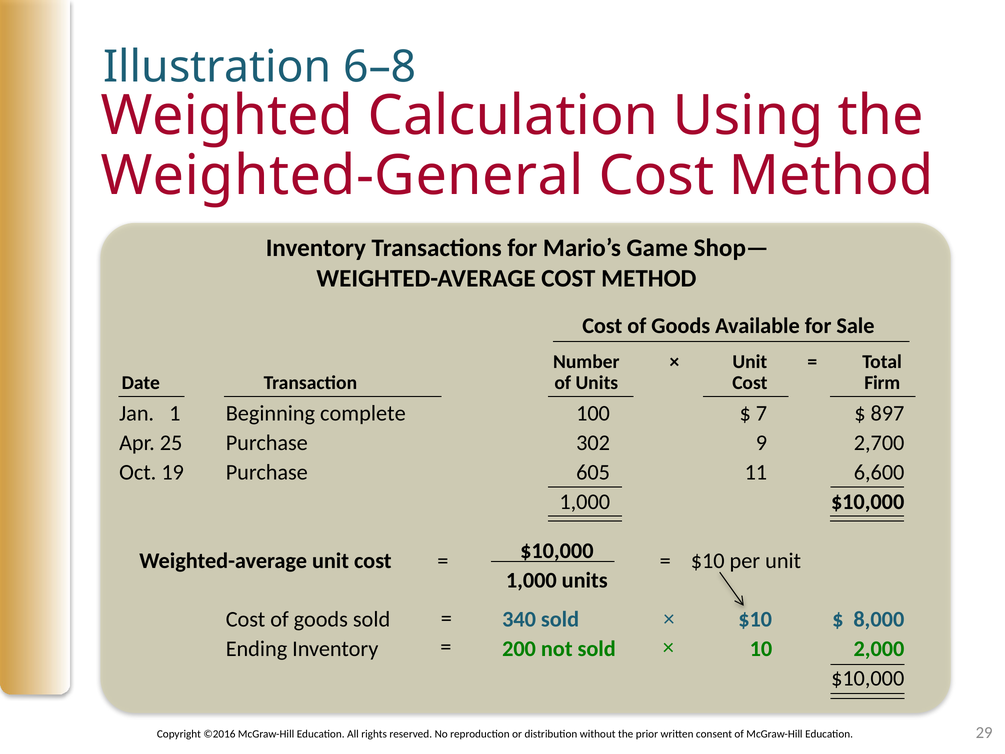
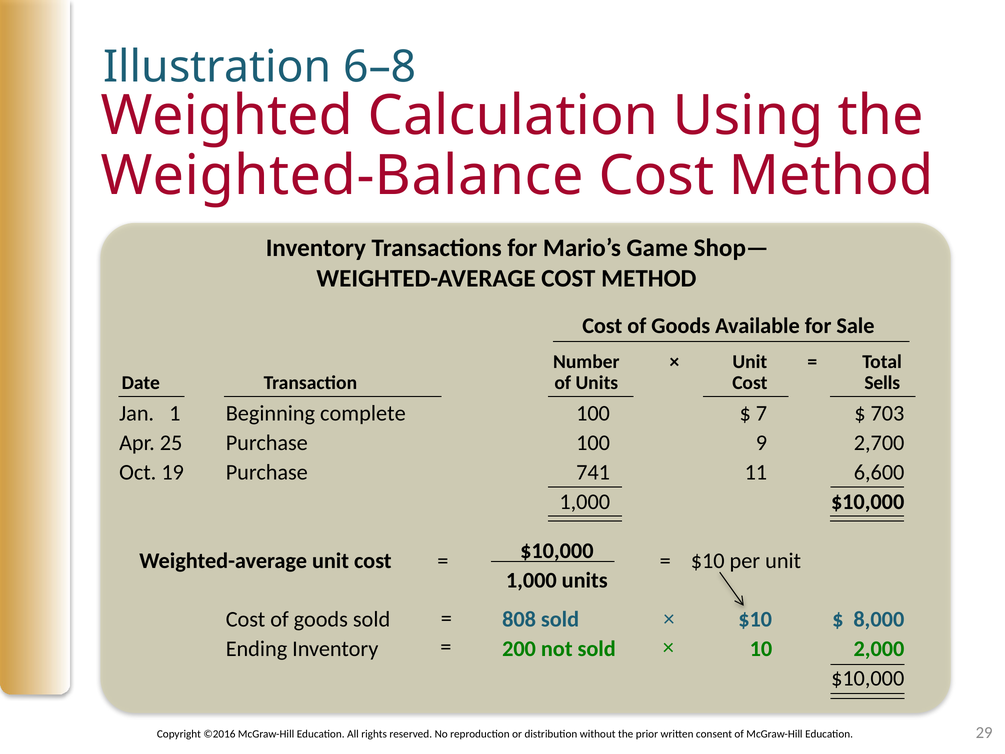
Weighted-General: Weighted-General -> Weighted-Balance
Firm: Firm -> Sells
897: 897 -> 703
Purchase 302: 302 -> 100
605: 605 -> 741
340: 340 -> 808
